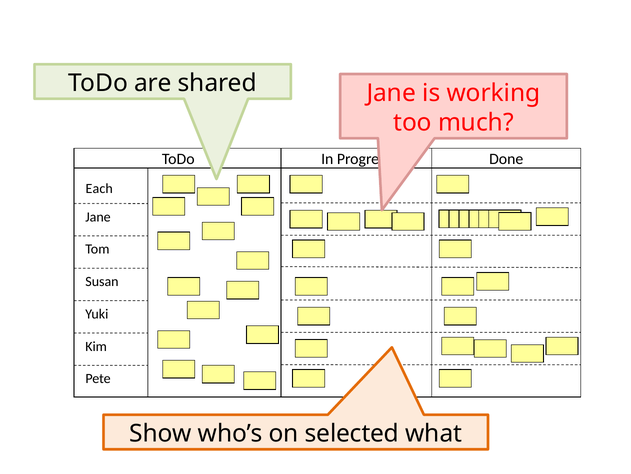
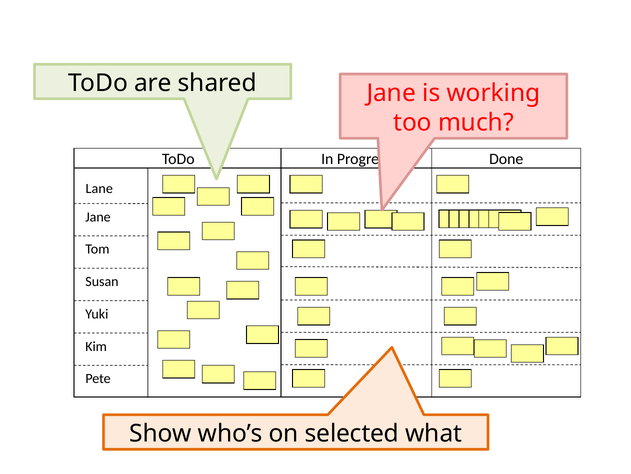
Each: Each -> Lane
